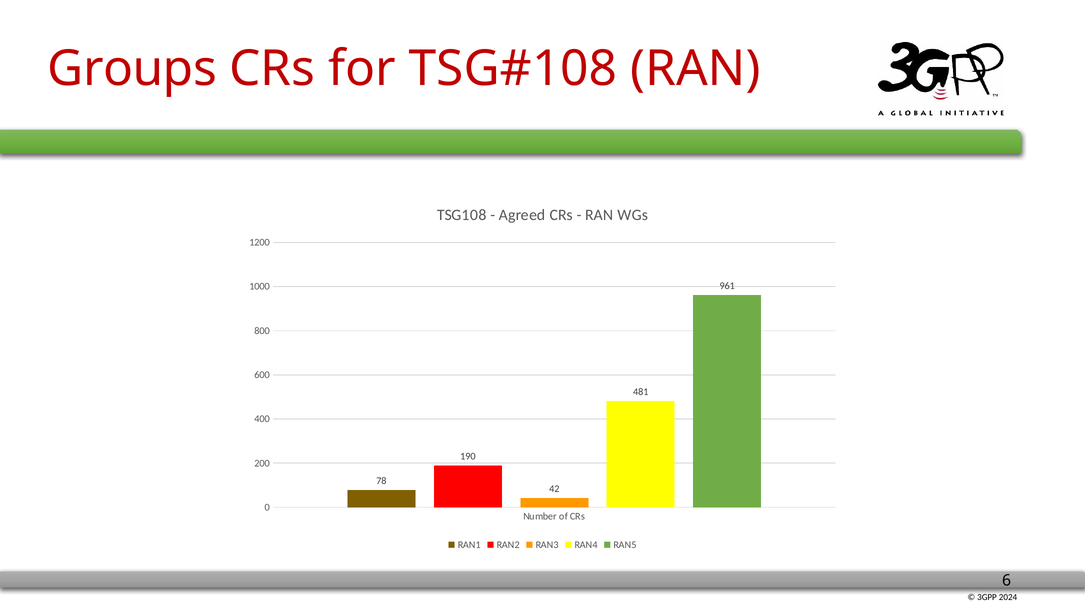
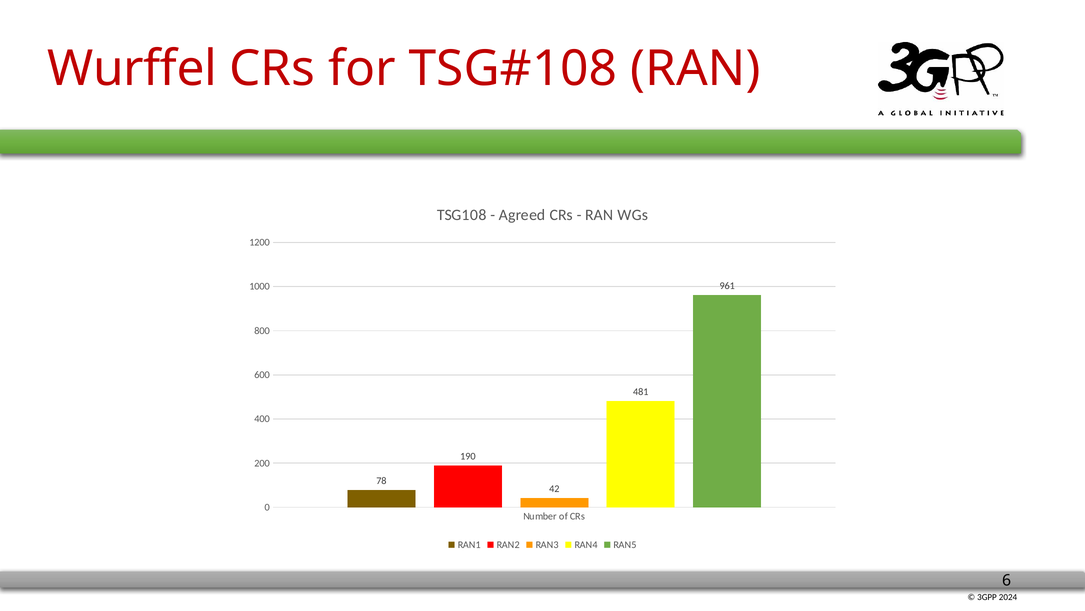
Groups: Groups -> Wurffel
